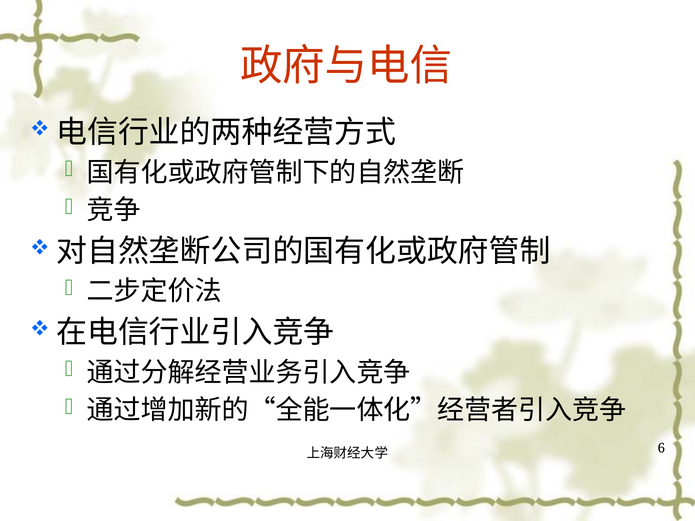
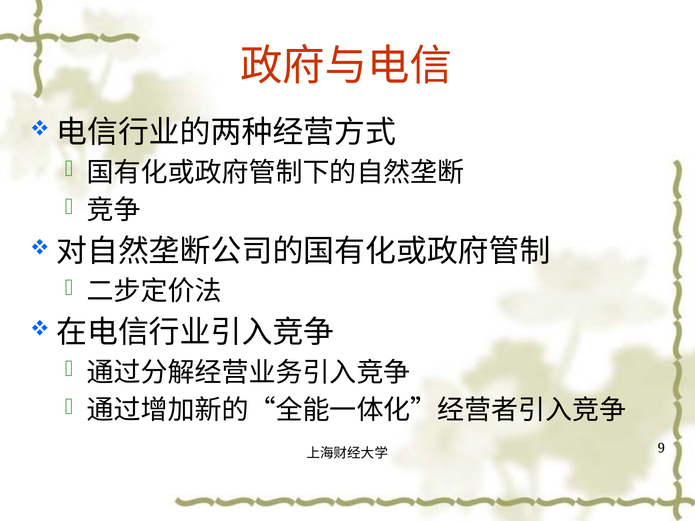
6: 6 -> 9
